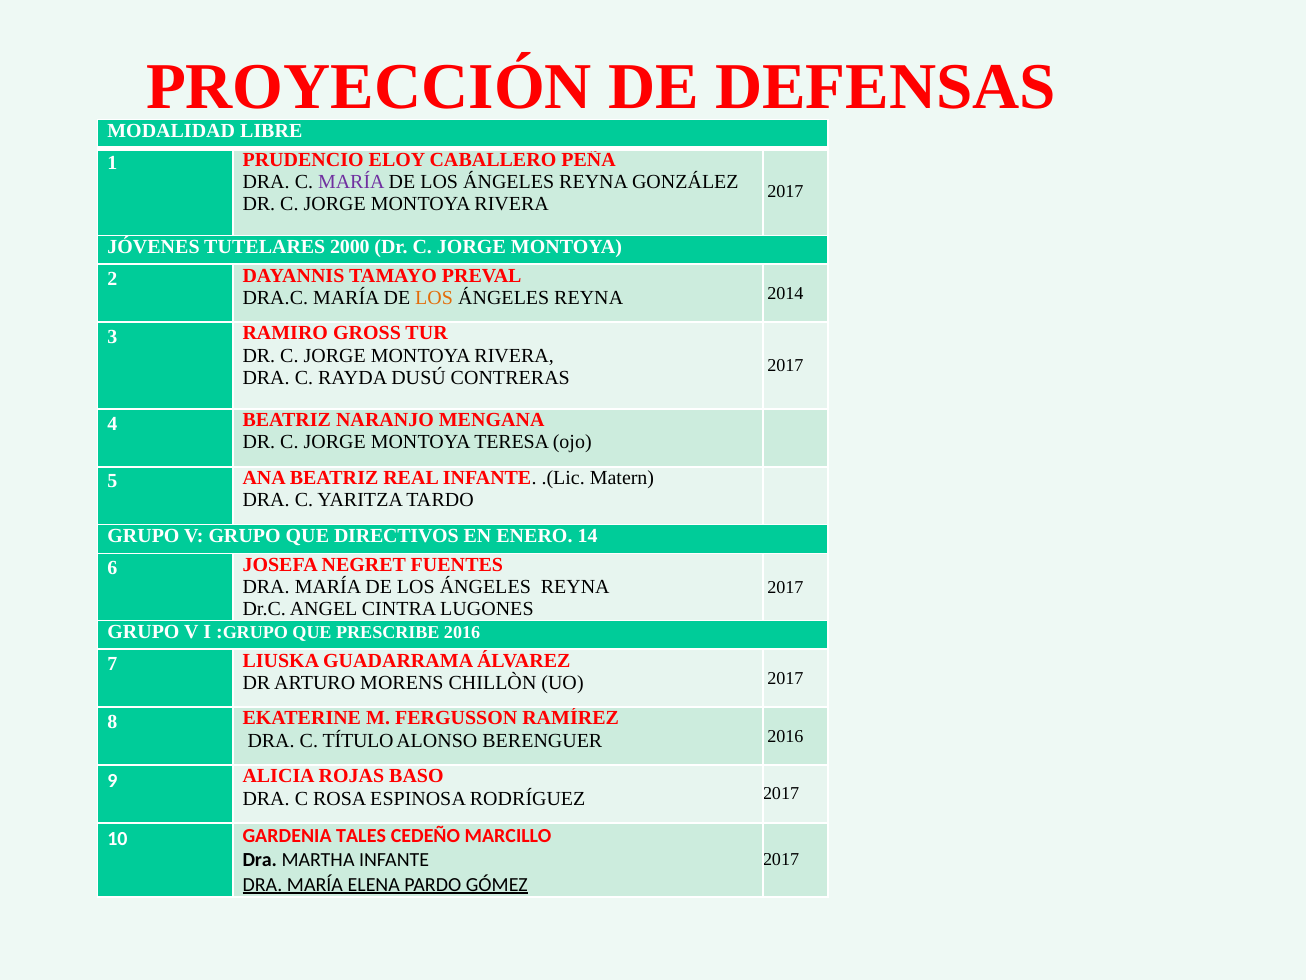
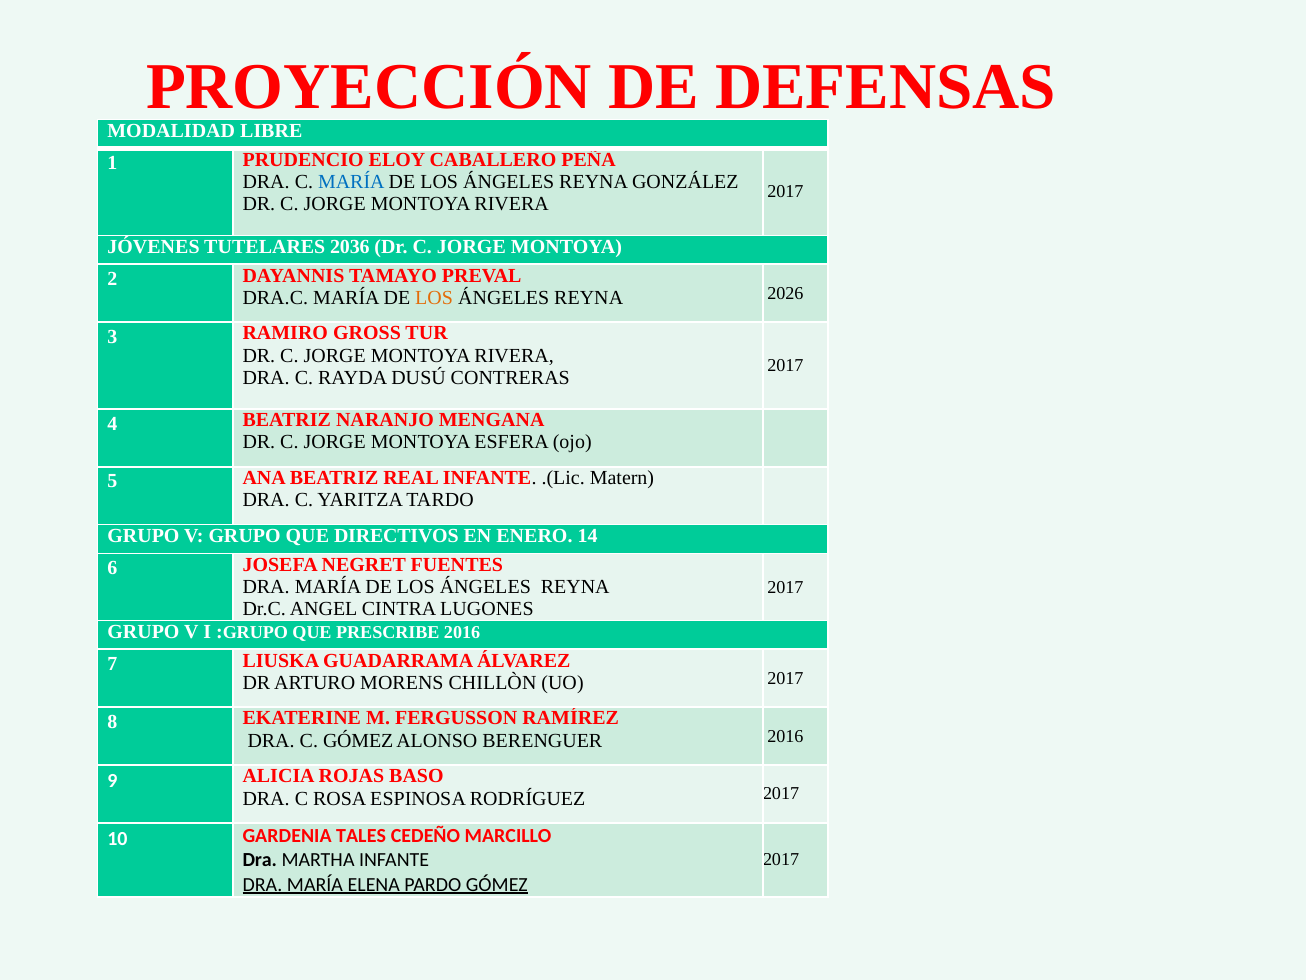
MARÍA at (351, 182) colour: purple -> blue
2000: 2000 -> 2036
2014: 2014 -> 2026
TERESA: TERESA -> ESFERA
C TÍTULO: TÍTULO -> GÓMEZ
